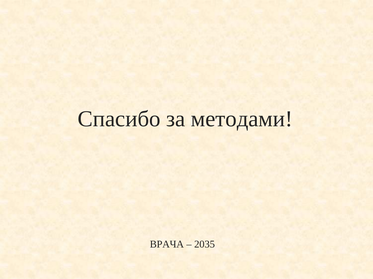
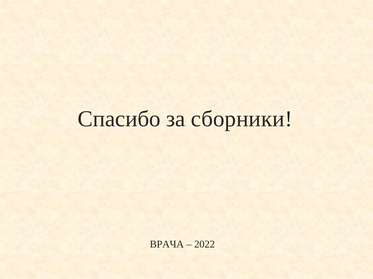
методами: методами -> сборники
2035: 2035 -> 2022
